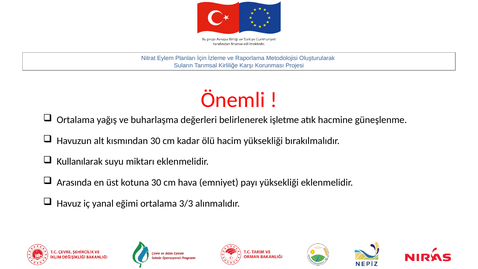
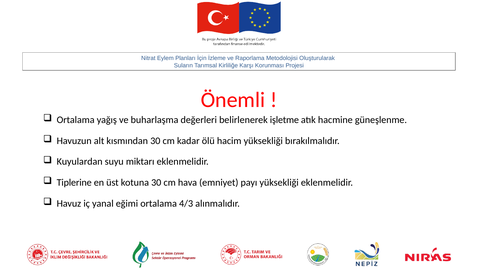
Kullanılarak: Kullanılarak -> Kuyulardan
Arasında: Arasında -> Tiplerine
3/3: 3/3 -> 4/3
